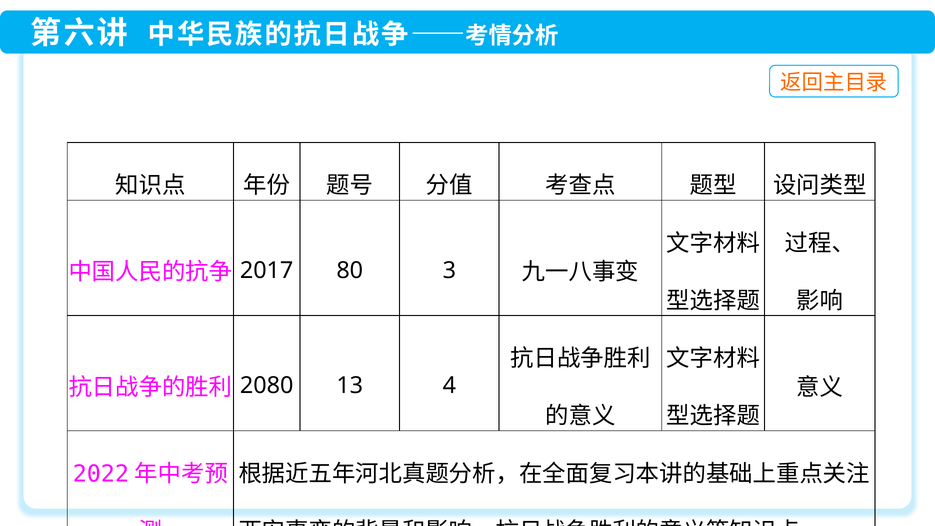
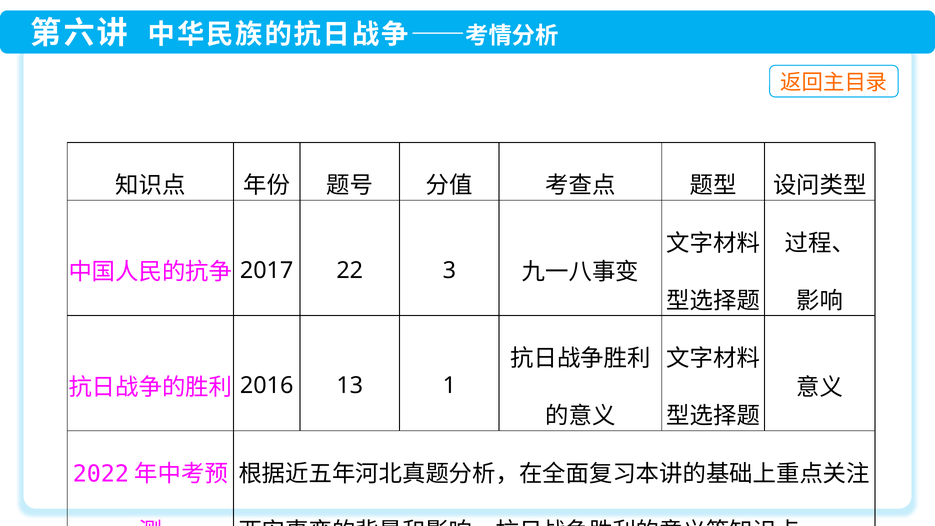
80: 80 -> 22
2080: 2080 -> 2016
4: 4 -> 1
